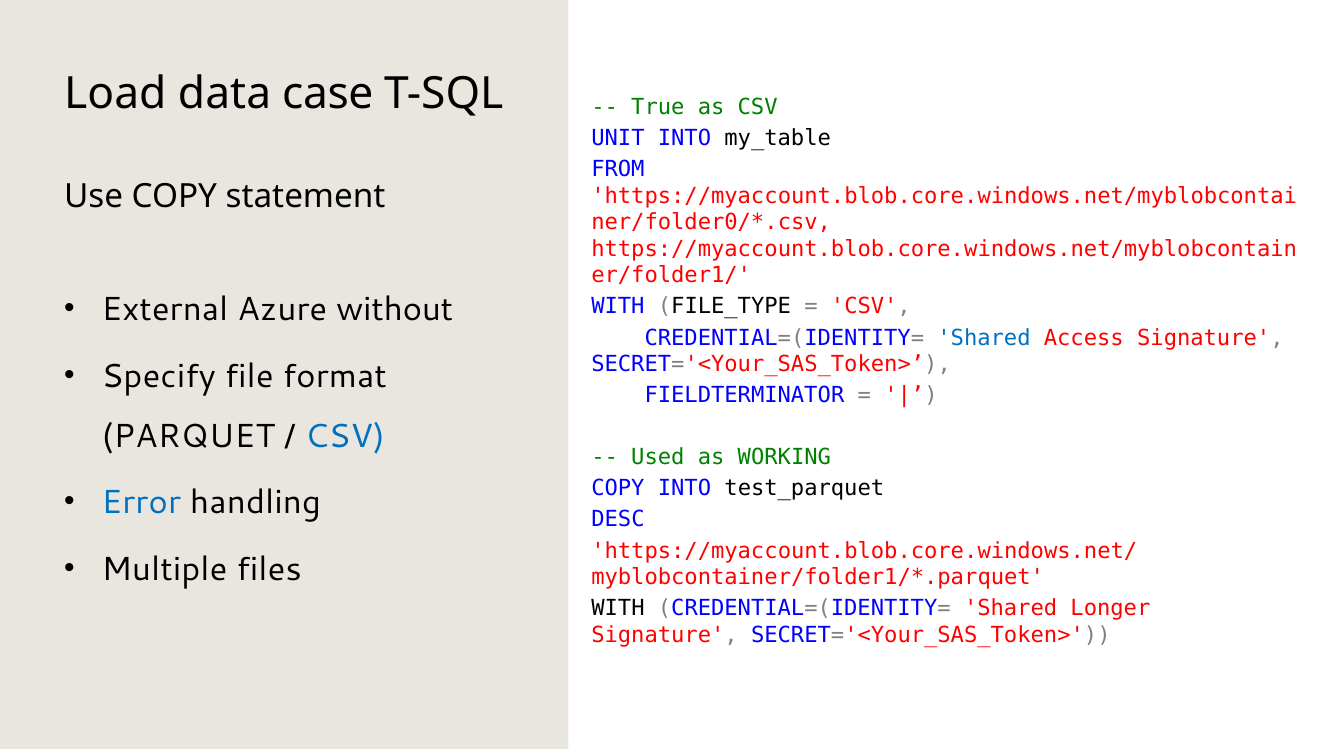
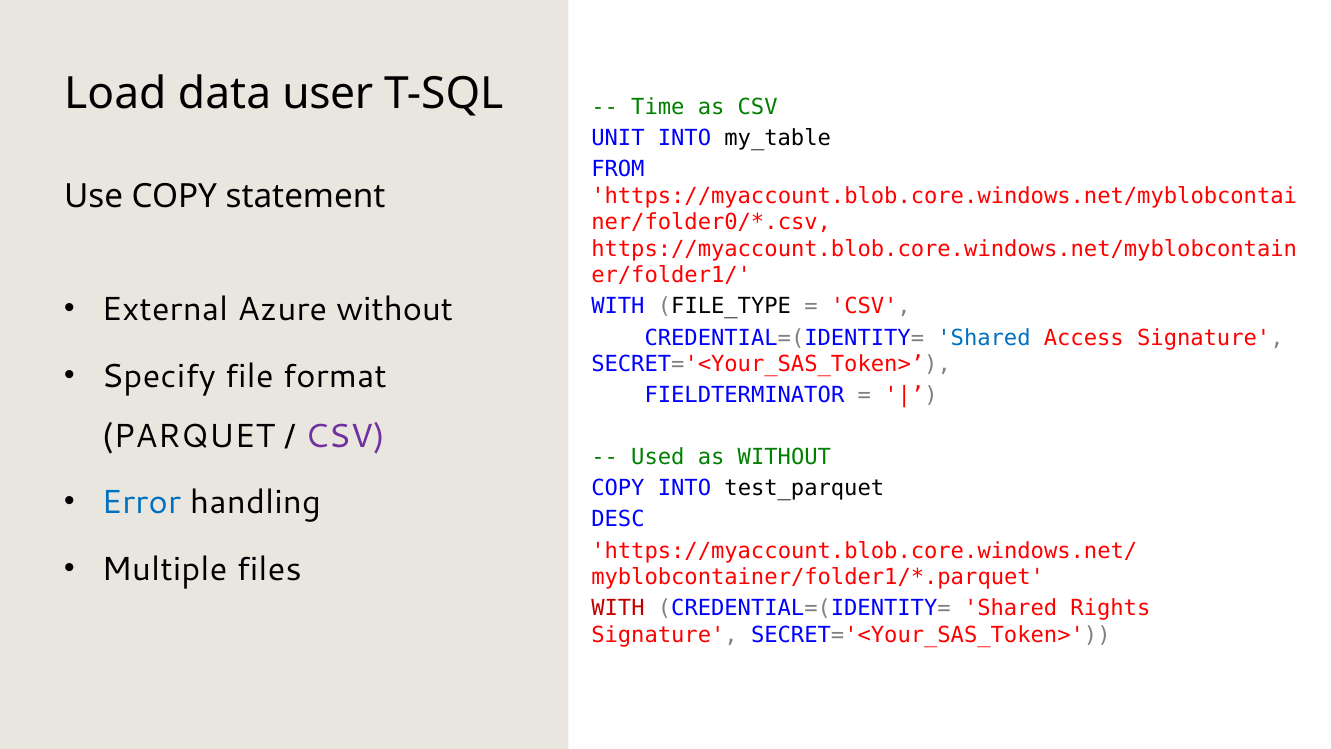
case: case -> user
True: True -> Time
CSV at (345, 436) colour: blue -> purple
as WORKING: WORKING -> WITHOUT
WITH at (618, 608) colour: black -> red
Longer: Longer -> Rights
